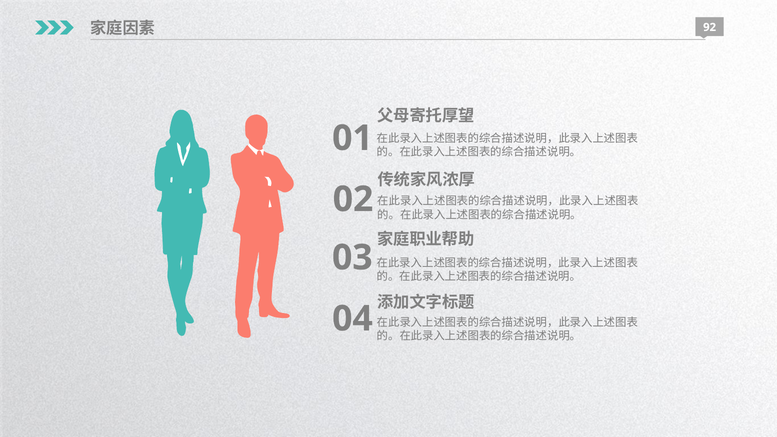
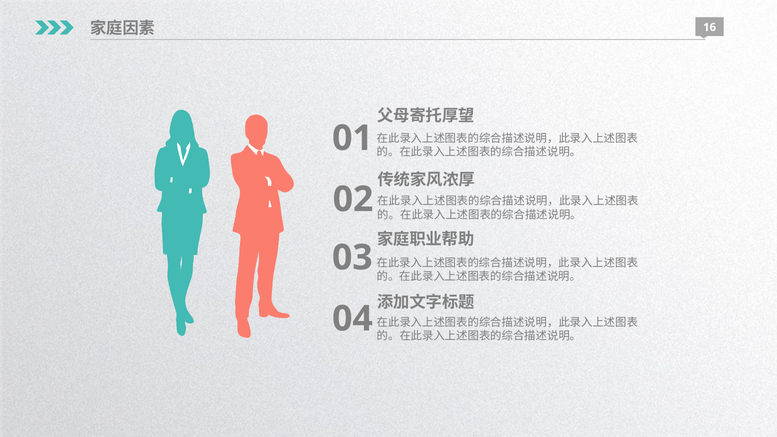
92: 92 -> 16
